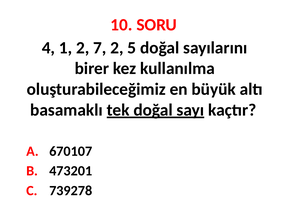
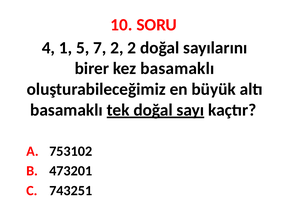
1 2: 2 -> 5
2 5: 5 -> 2
kez kullanılma: kullanılma -> basamaklı
670107: 670107 -> 753102
739278: 739278 -> 743251
